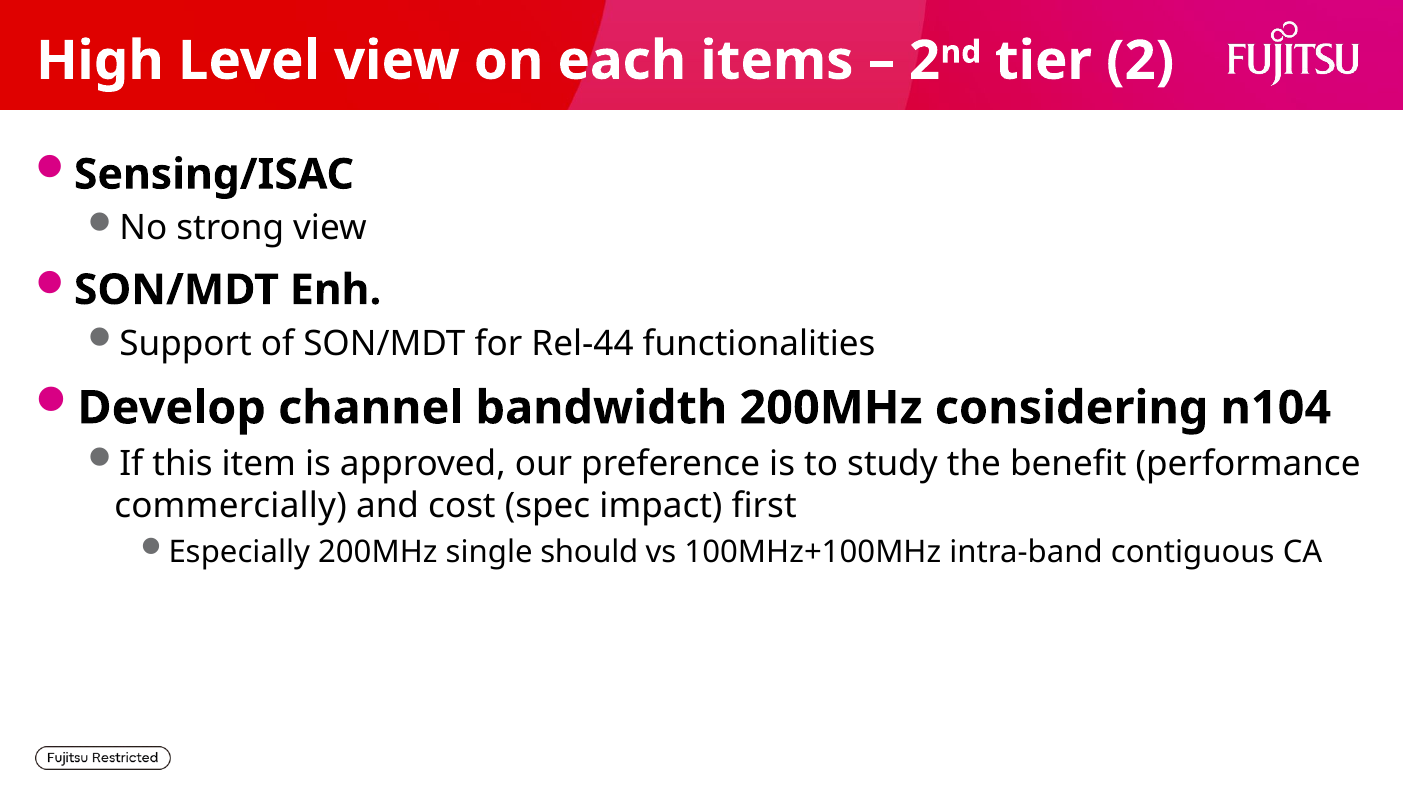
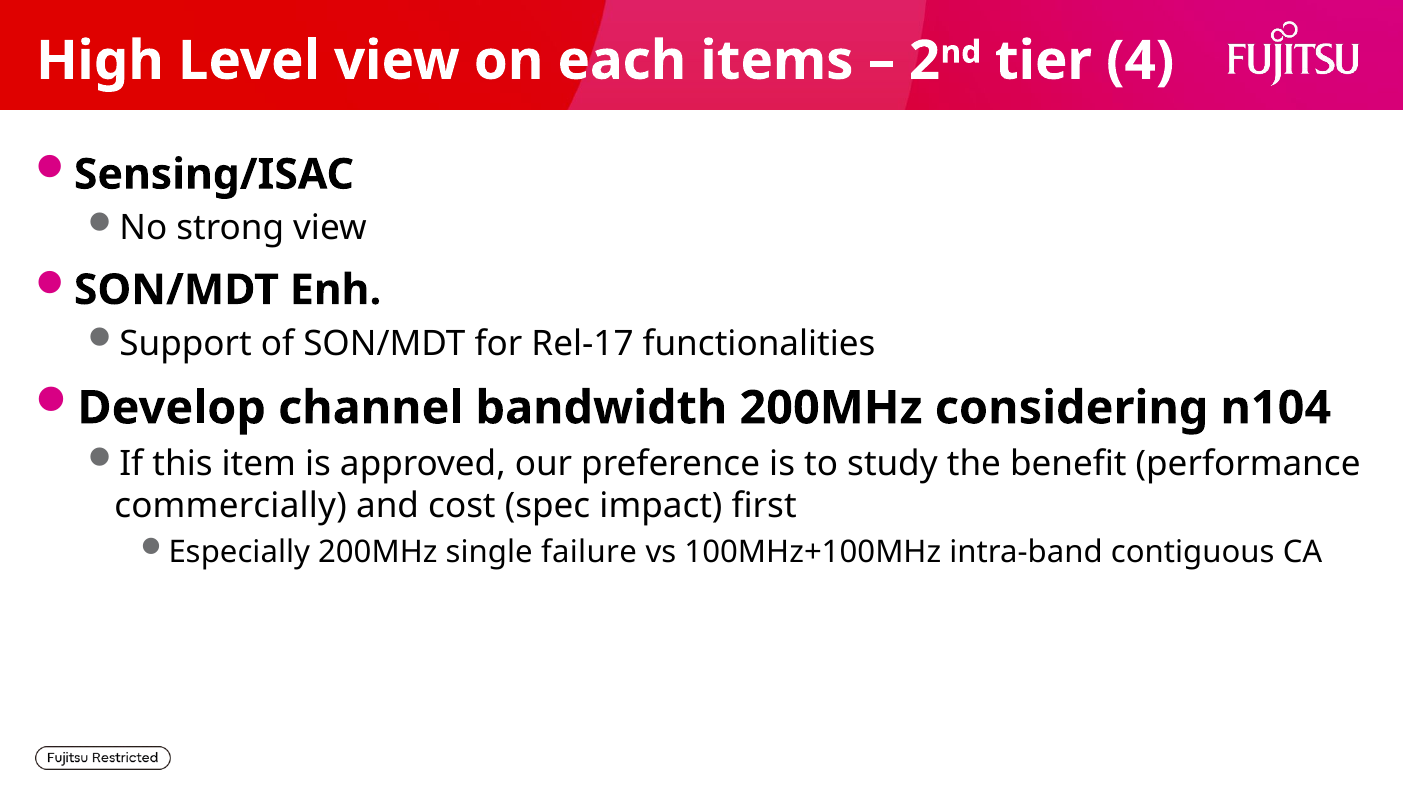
tier 2: 2 -> 4
Rel-44: Rel-44 -> Rel-17
should: should -> failure
